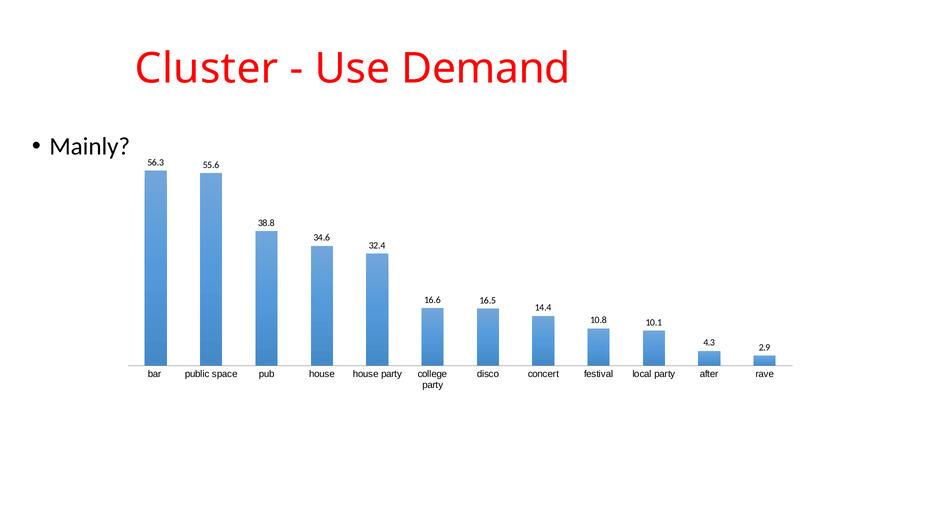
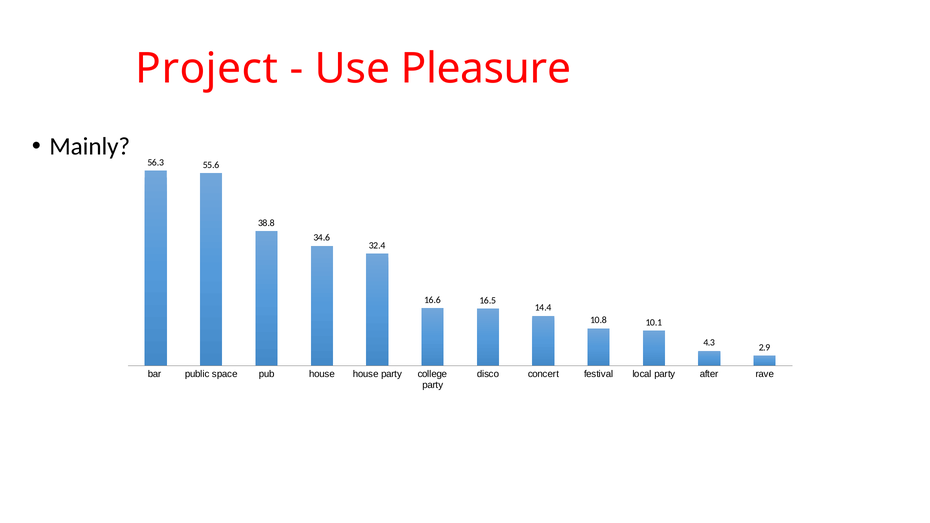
Cluster: Cluster -> Project
Demand: Demand -> Pleasure
